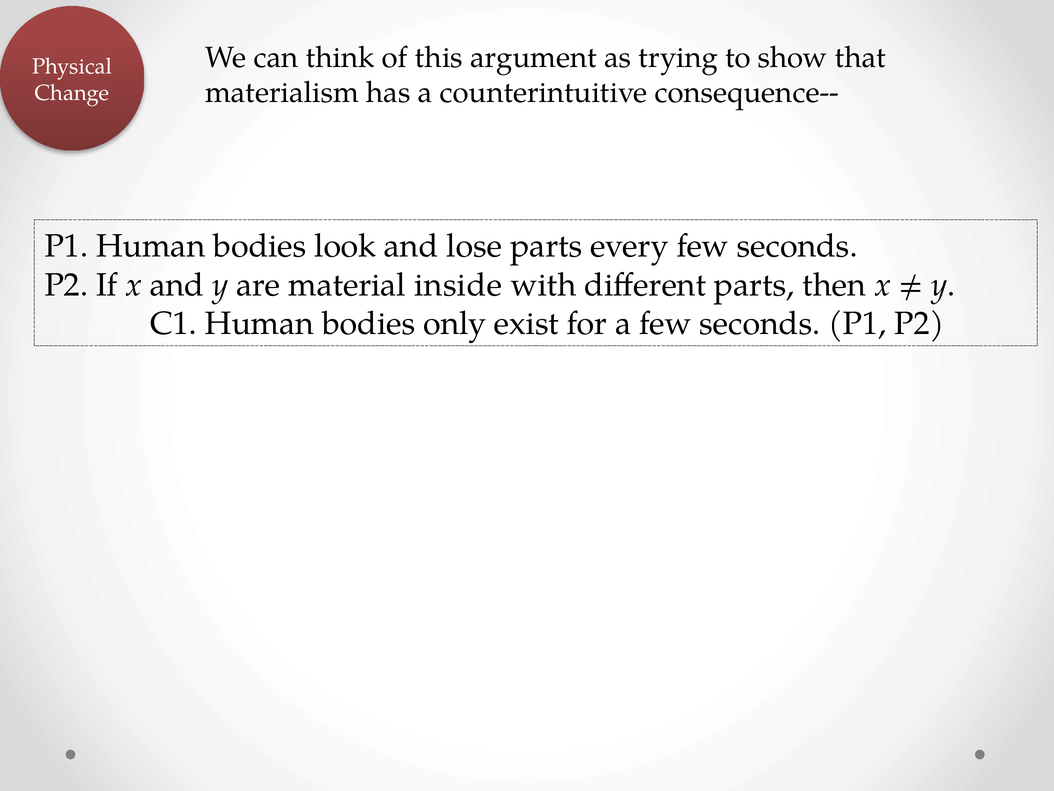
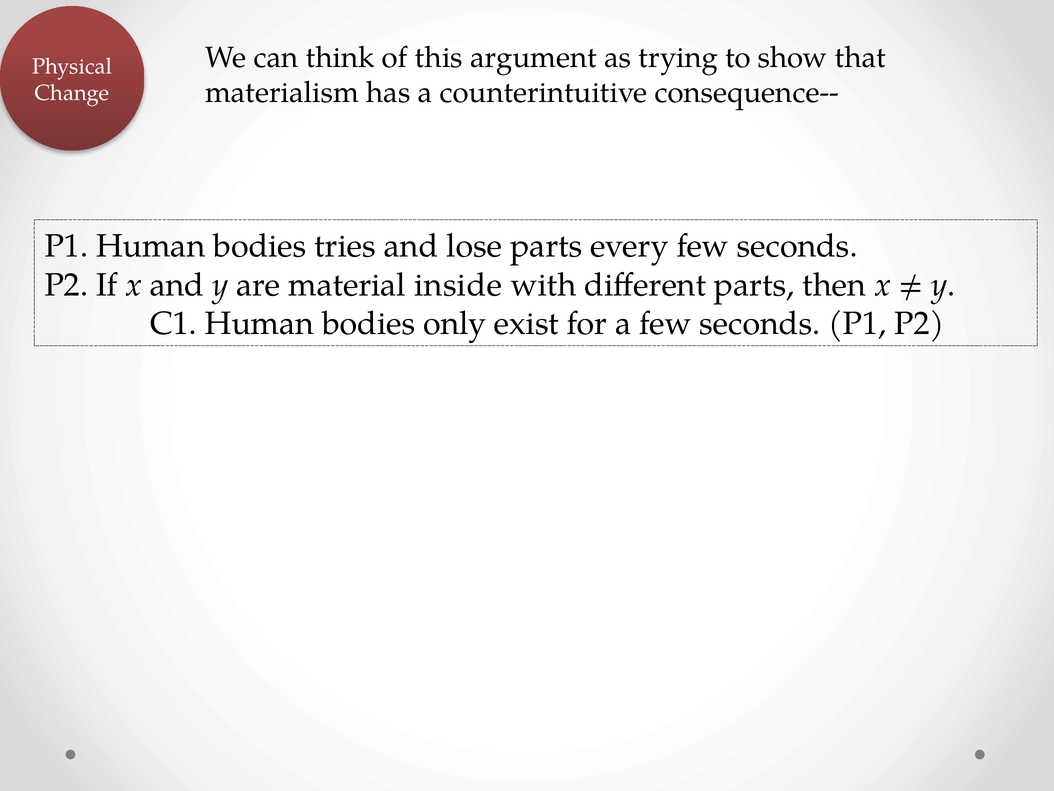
look: look -> tries
